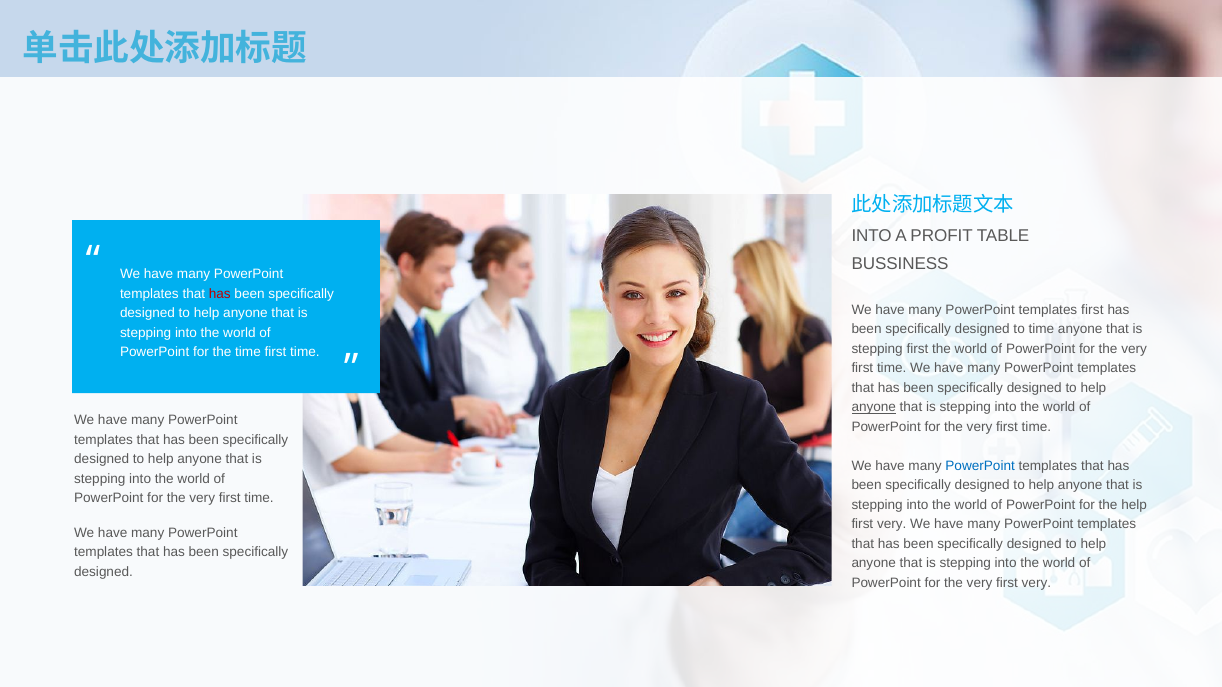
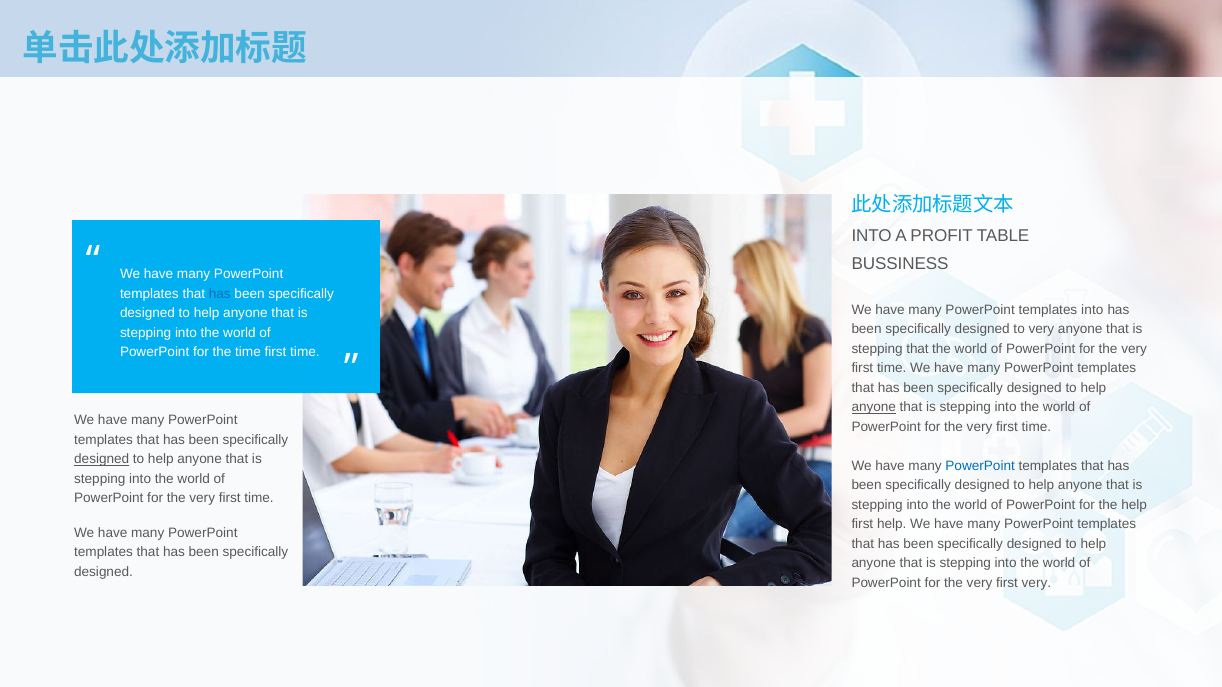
has at (220, 294) colour: red -> blue
templates first: first -> into
to time: time -> very
stepping first: first -> that
designed at (102, 460) underline: none -> present
very at (892, 525): very -> help
